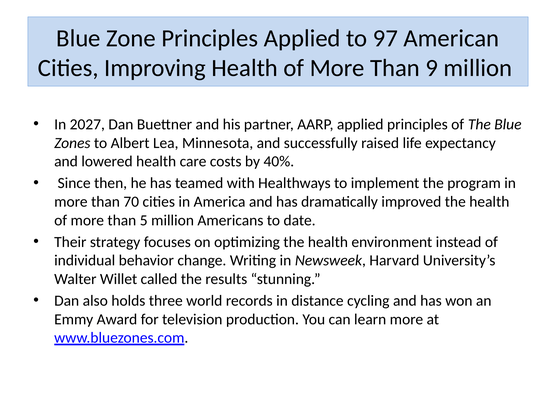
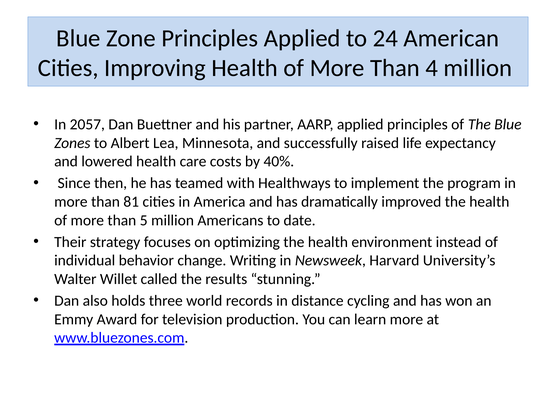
97: 97 -> 24
9: 9 -> 4
2027: 2027 -> 2057
70: 70 -> 81
